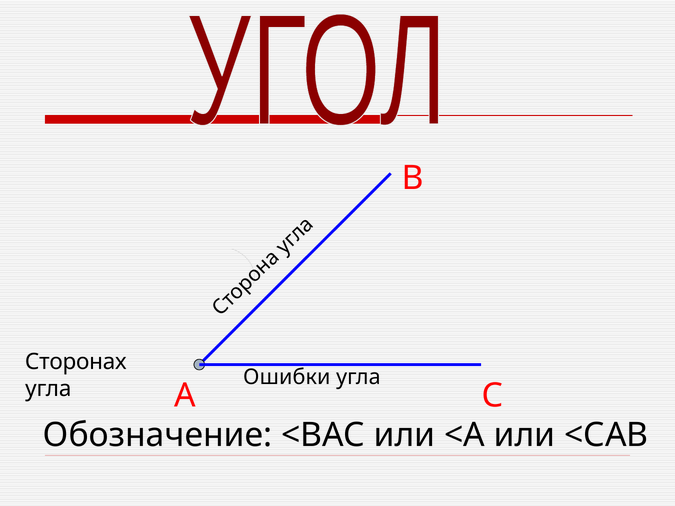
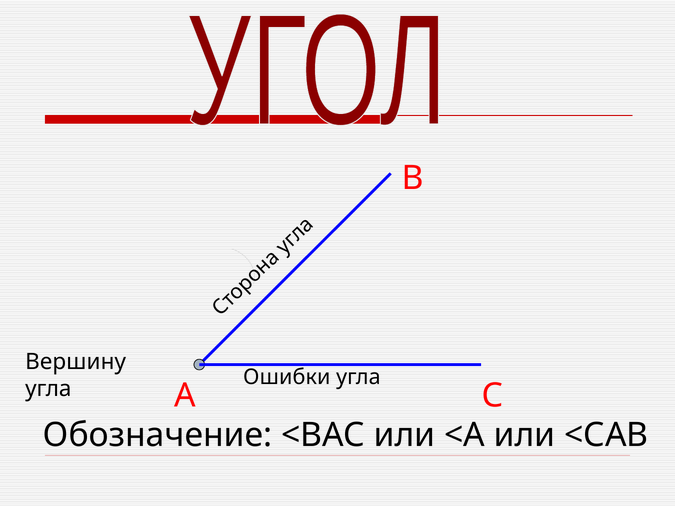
Сторонах: Сторонах -> Вершину
